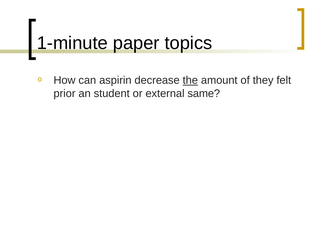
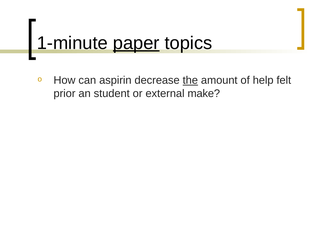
paper underline: none -> present
they: they -> help
same: same -> make
